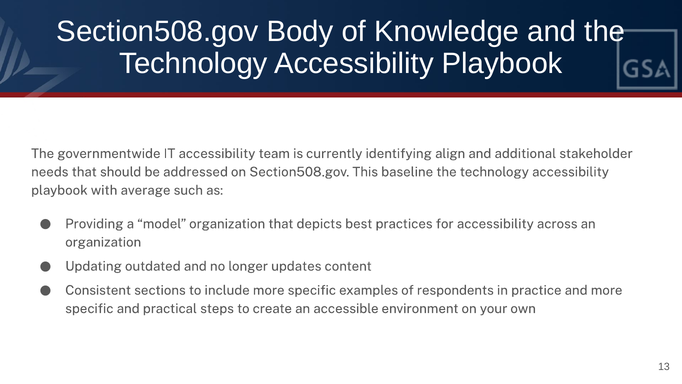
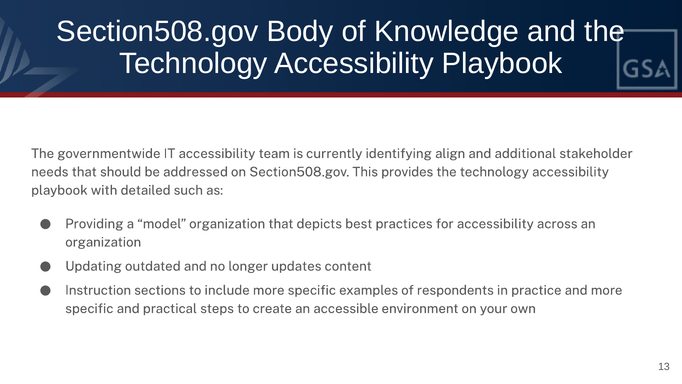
baseline: baseline -> provides
average: average -> detailed
Consistent: Consistent -> Instruction
